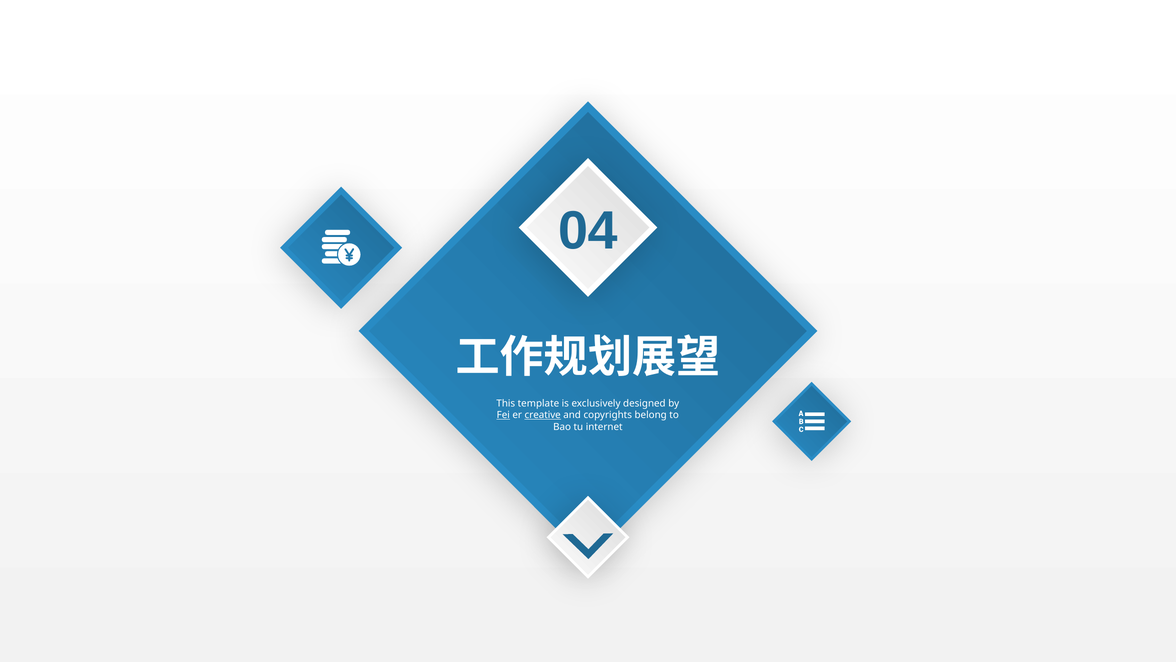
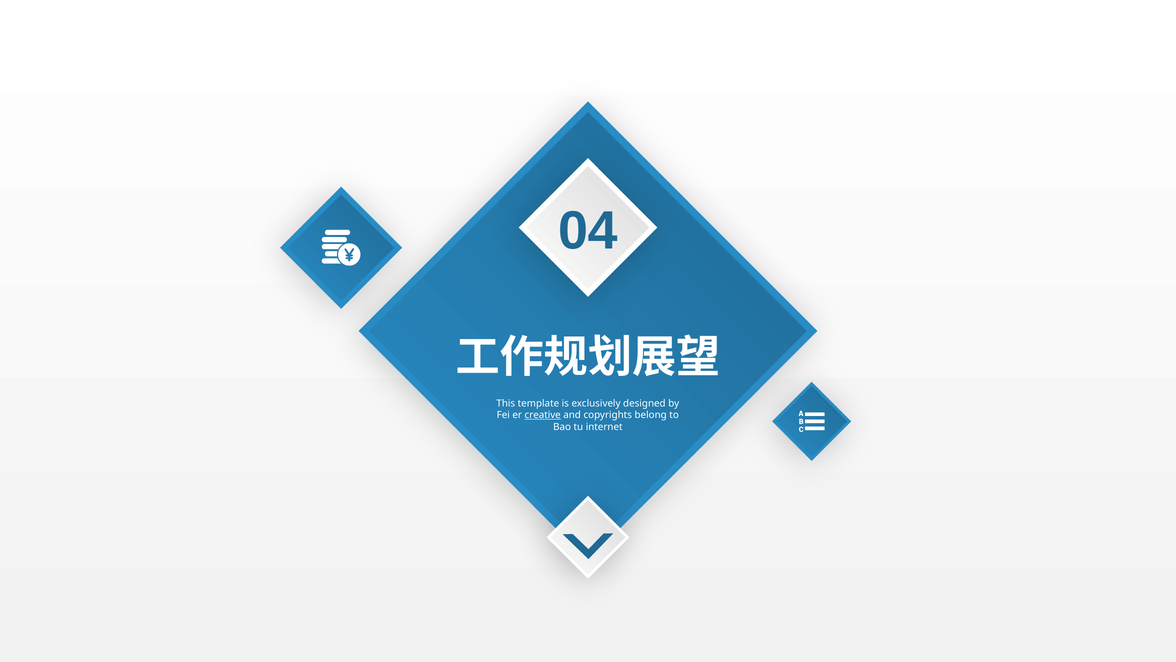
Fei underline: present -> none
